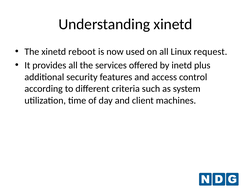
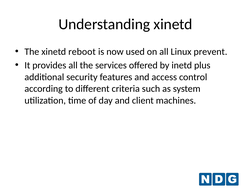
request: request -> prevent
